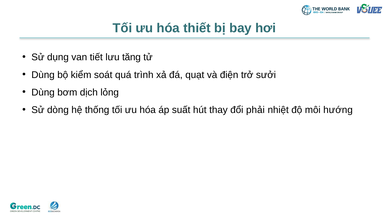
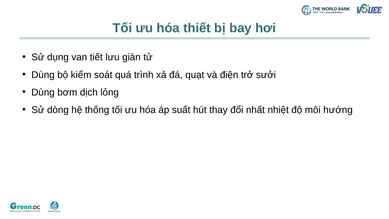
tăng: tăng -> giàn
phải: phải -> nhất
